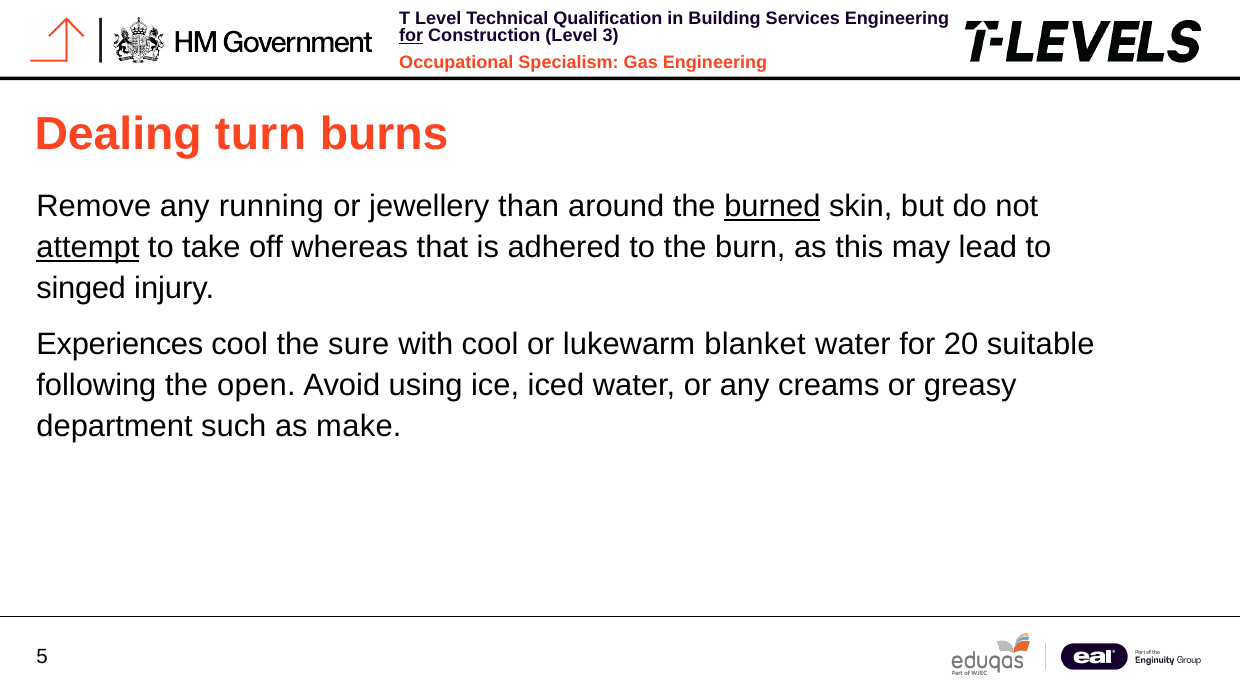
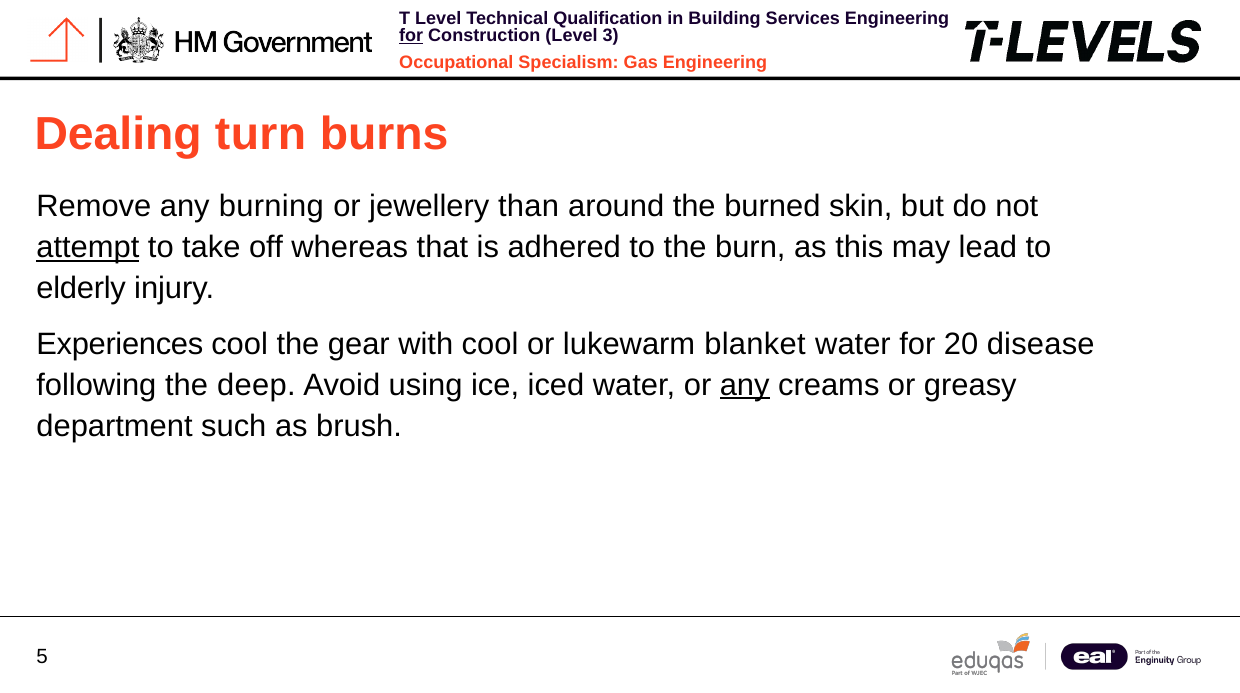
running: running -> burning
burned underline: present -> none
singed: singed -> elderly
sure: sure -> gear
suitable: suitable -> disease
open: open -> deep
any at (745, 385) underline: none -> present
make: make -> brush
